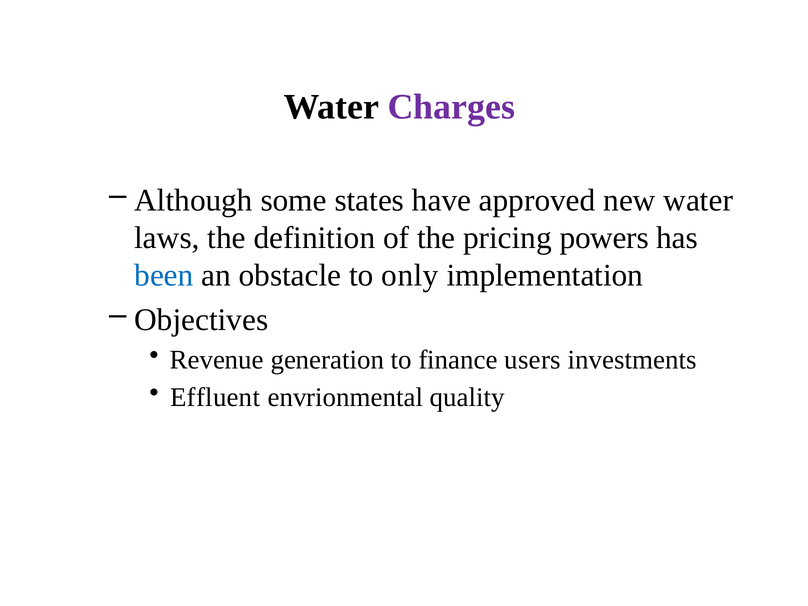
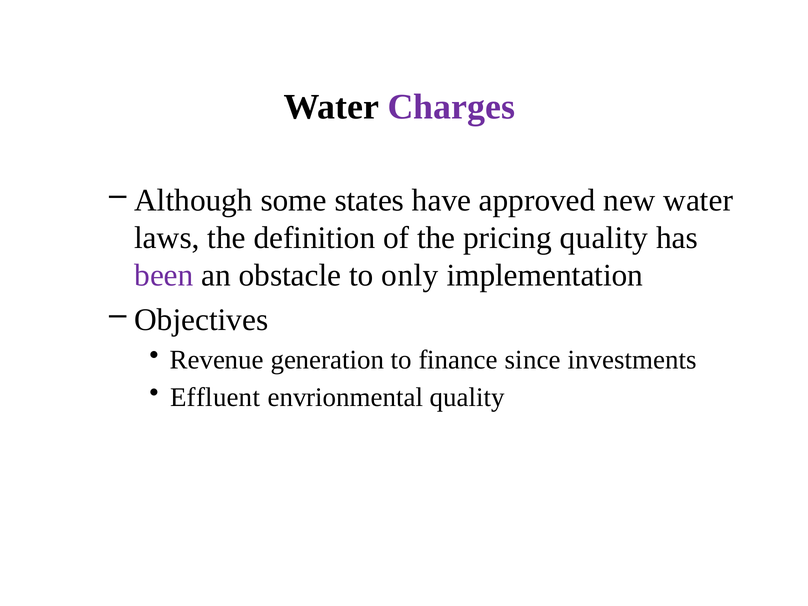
pricing powers: powers -> quality
been colour: blue -> purple
users: users -> since
